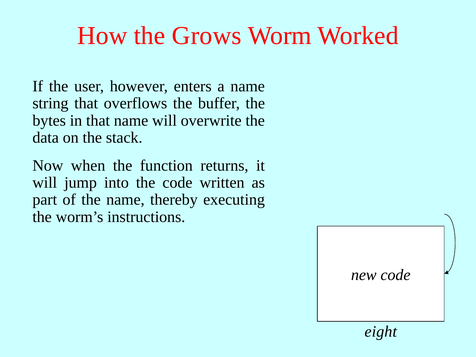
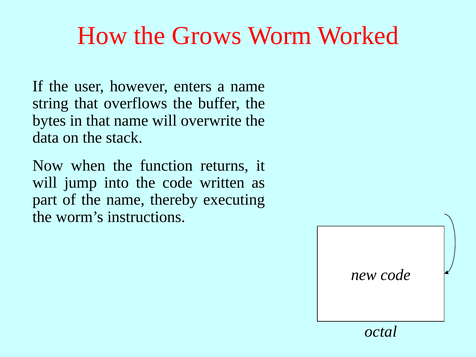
eight: eight -> octal
